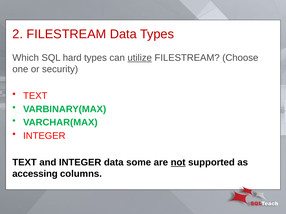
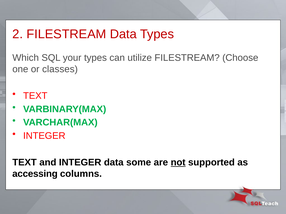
hard: hard -> your
utilize underline: present -> none
security: security -> classes
